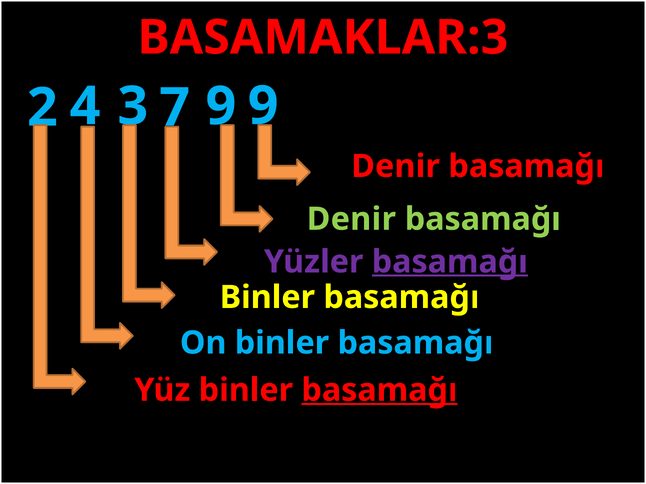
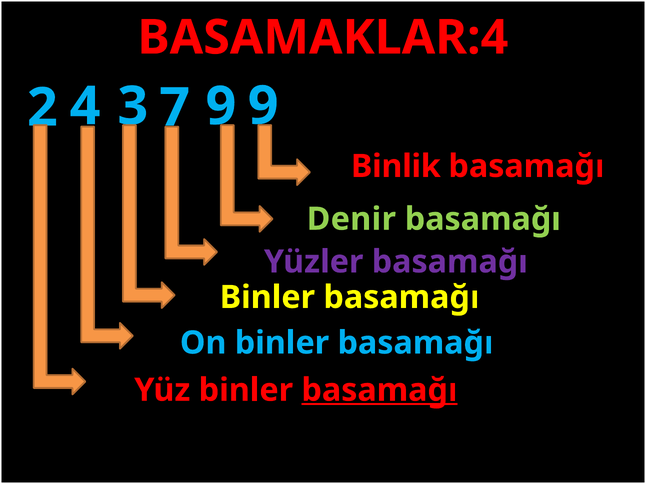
BASAMAKLAR:3: BASAMAKLAR:3 -> BASAMAKLAR:4
Denir at (396, 166): Denir -> Binlik
basamağı at (450, 262) underline: present -> none
